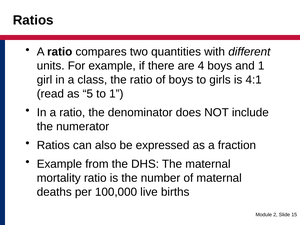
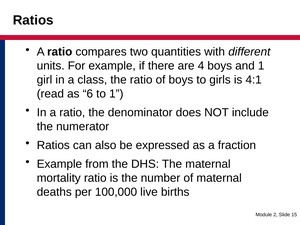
5: 5 -> 6
